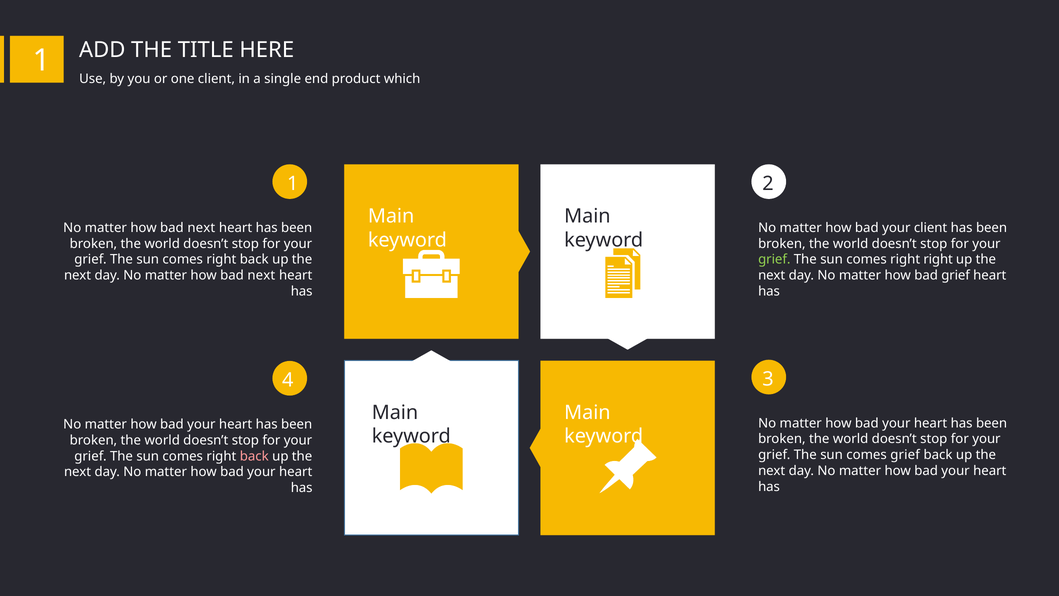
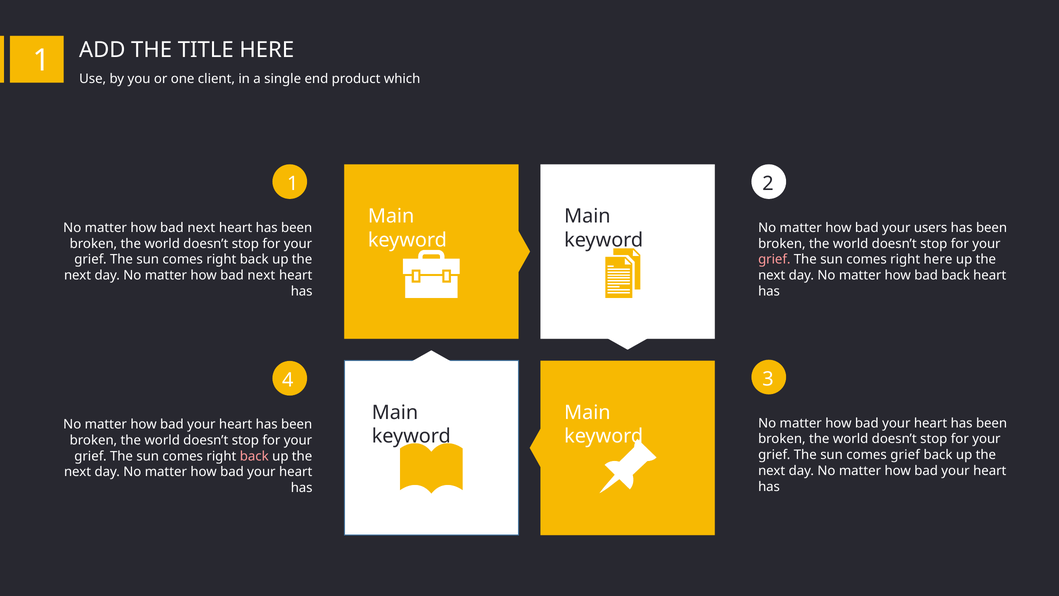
your client: client -> users
grief at (774, 259) colour: light green -> pink
right right: right -> here
bad grief: grief -> back
